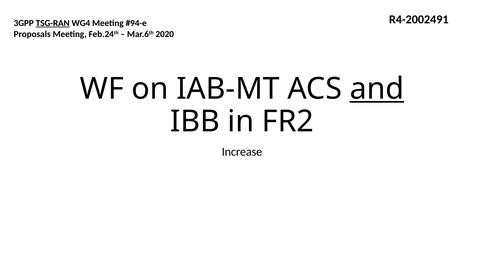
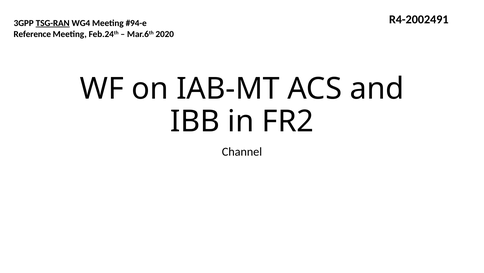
Proposals: Proposals -> Reference
and underline: present -> none
Increase: Increase -> Channel
